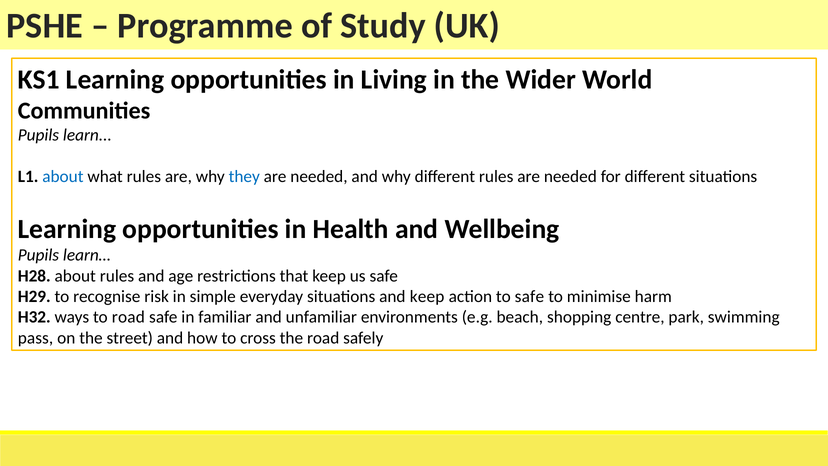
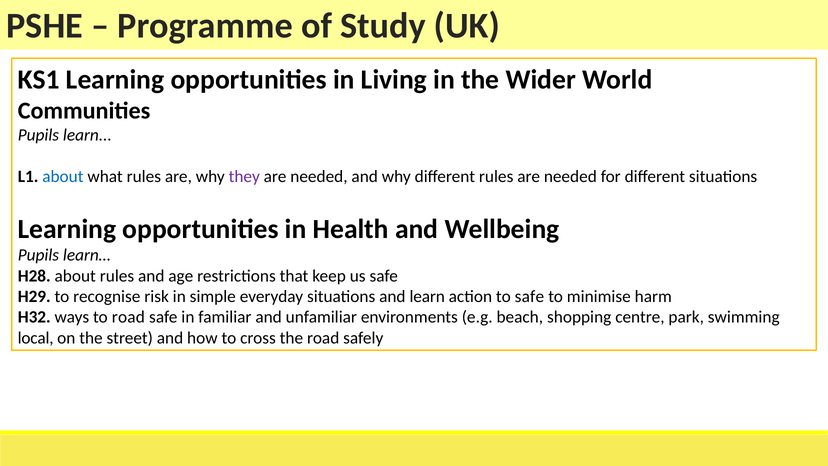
they colour: blue -> purple
and keep: keep -> learn
pass: pass -> local
